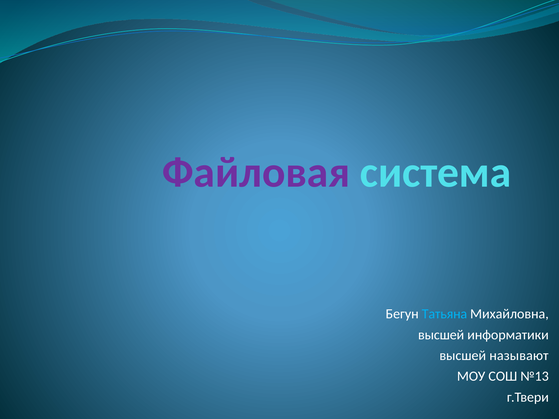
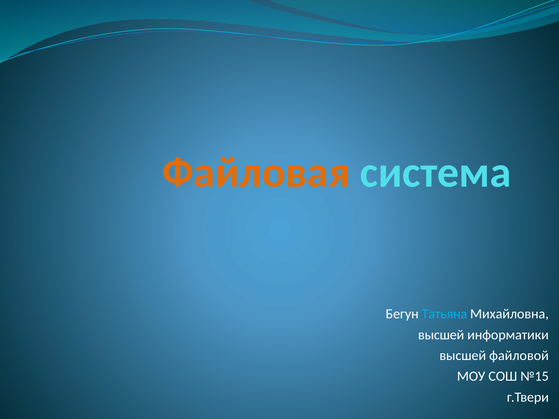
Файловая colour: purple -> orange
называют: называют -> файловой
№13: №13 -> №15
